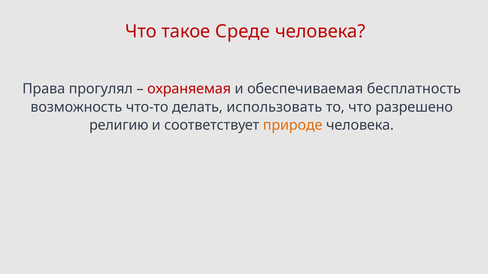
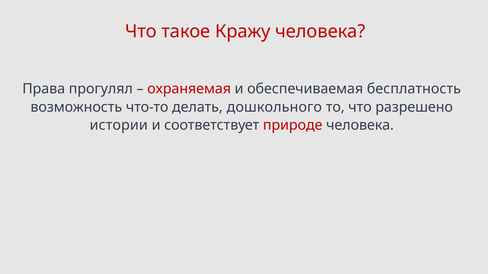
Среде: Среде -> Кражу
использовать: использовать -> дошкольного
религию: религию -> истории
природе colour: orange -> red
